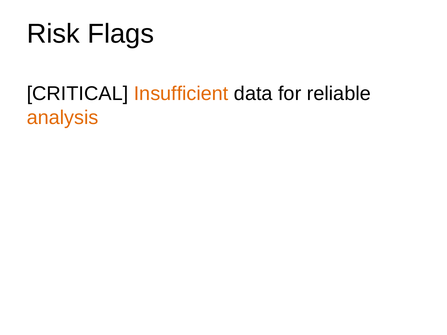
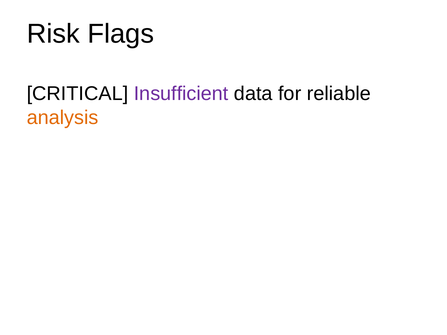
Insufficient colour: orange -> purple
